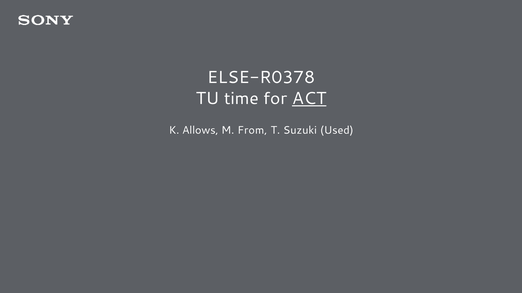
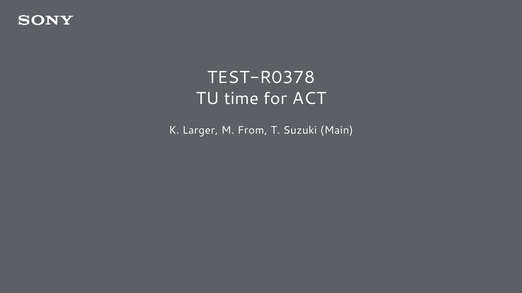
ELSE-R0378: ELSE-R0378 -> TEST-R0378
ACT underline: present -> none
Allows: Allows -> Larger
Used: Used -> Main
